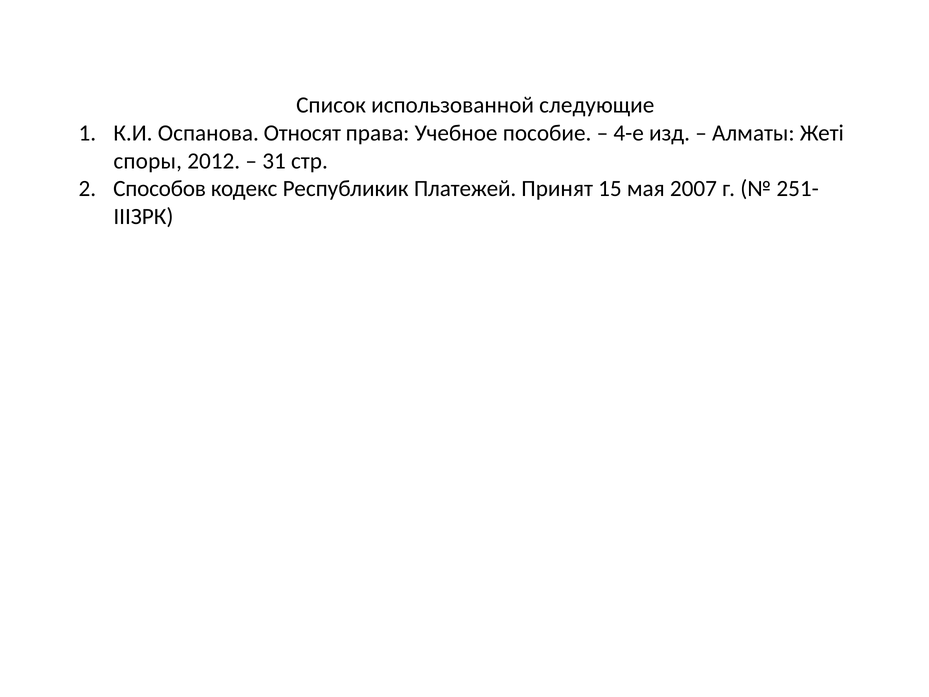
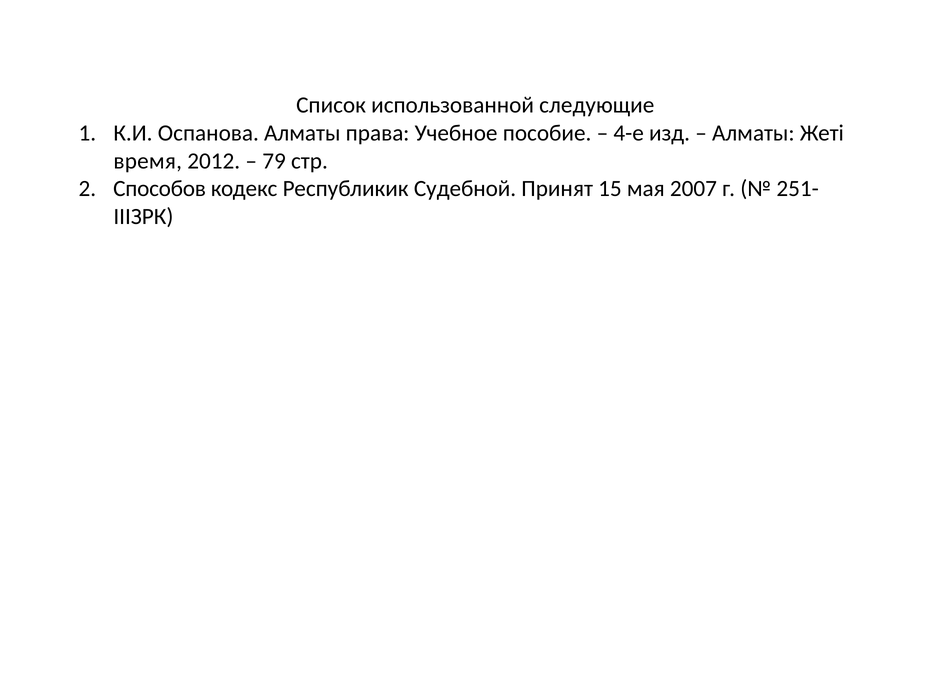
Оспанова Относят: Относят -> Алматы
споры: споры -> время
31: 31 -> 79
Платежей: Платежей -> Судебной
